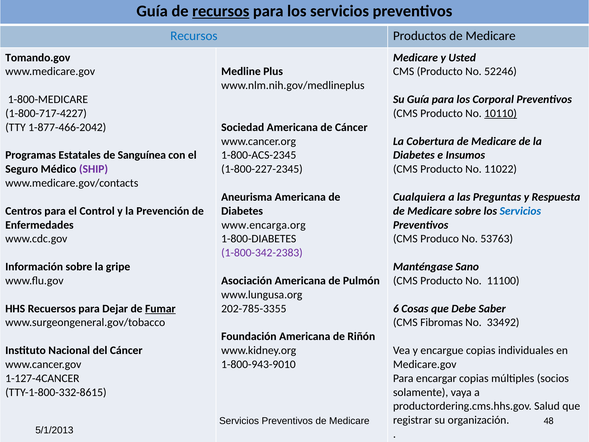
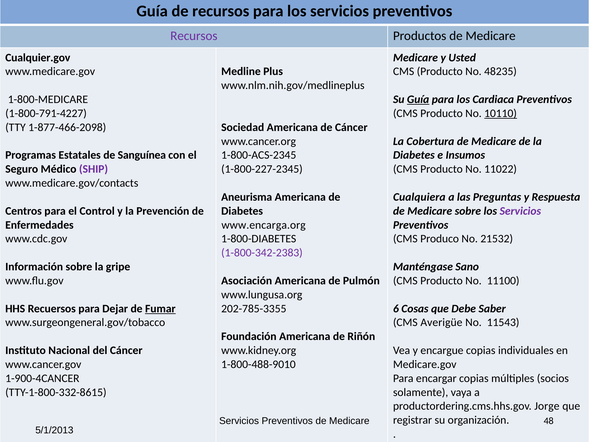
recursos at (221, 11) underline: present -> none
Recursos at (194, 36) colour: blue -> purple
Tomando.gov: Tomando.gov -> Cualquier.gov
52246: 52246 -> 48235
Guía at (418, 99) underline: none -> present
Corporal: Corporal -> Cardiaca
1-800-717-4227: 1-800-717-4227 -> 1-800-791-4227
1-877-466-2042: 1-877-466-2042 -> 1-877-466-2098
Servicios at (520, 211) colour: blue -> purple
53763: 53763 -> 21532
Fibromas: Fibromas -> Averigüe
33492: 33492 -> 11543
1-800-943-9010: 1-800-943-9010 -> 1-800-488-9010
1-127-4CANCER: 1-127-4CANCER -> 1-900-4CANCER
Salud: Salud -> Jorge
